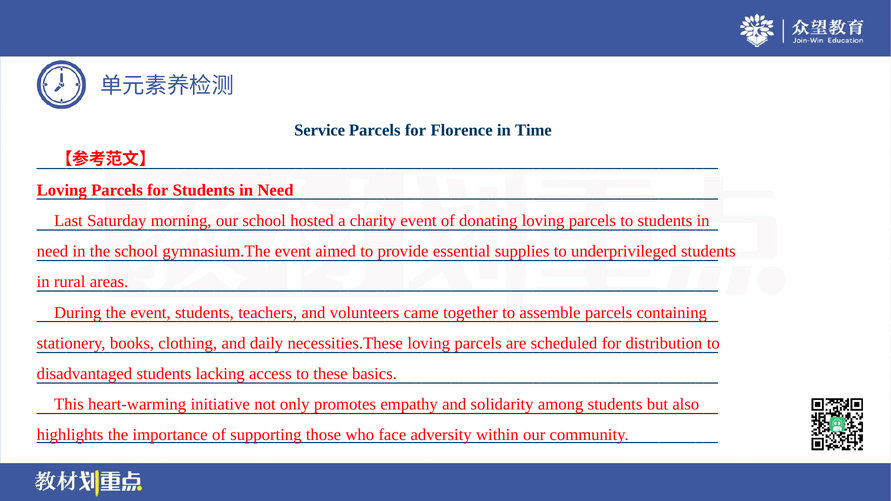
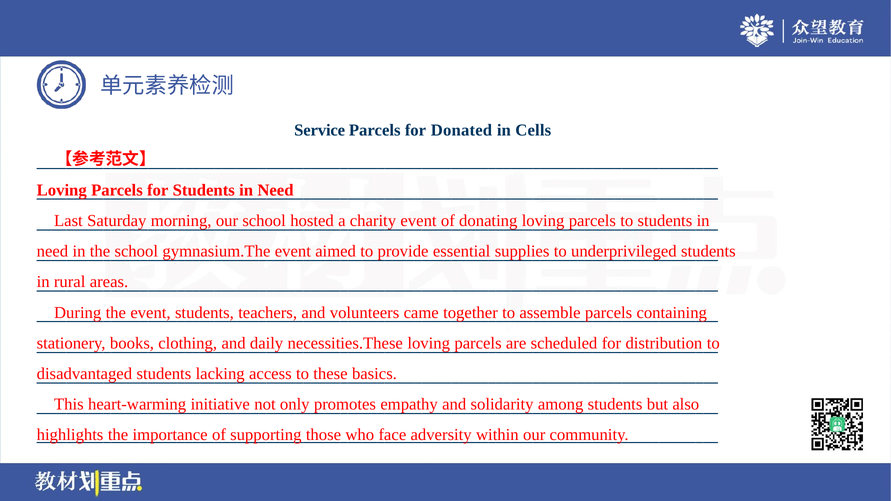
Florence: Florence -> Donated
Time: Time -> Cells
